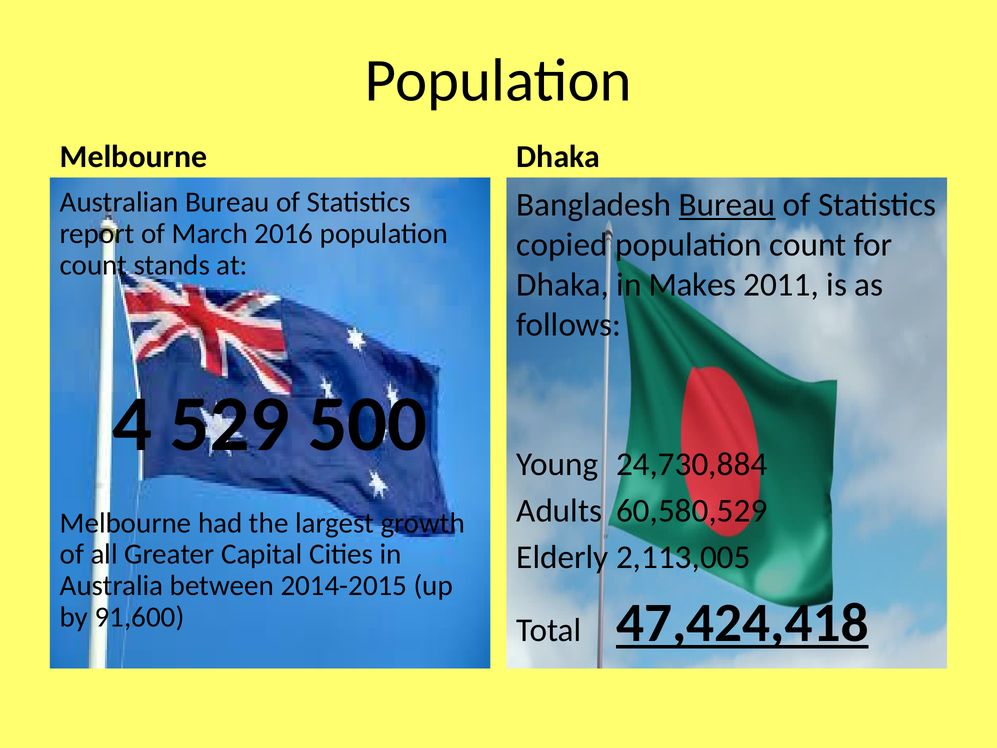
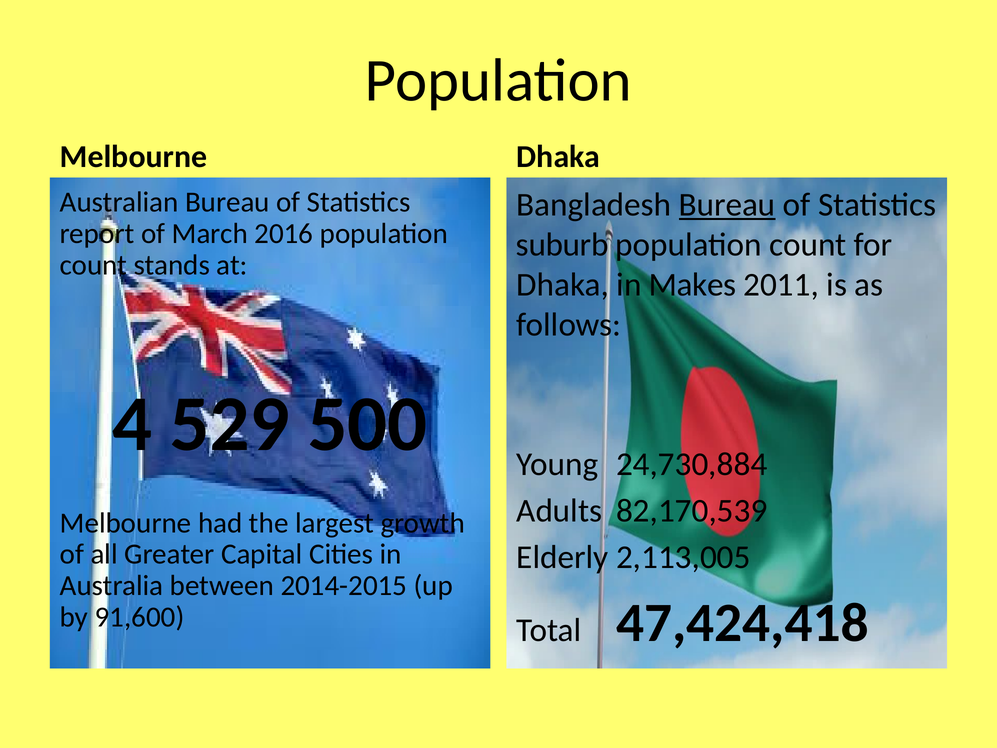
copied: copied -> suburb
60,580,529: 60,580,529 -> 82,170,539
47,424,418 underline: present -> none
